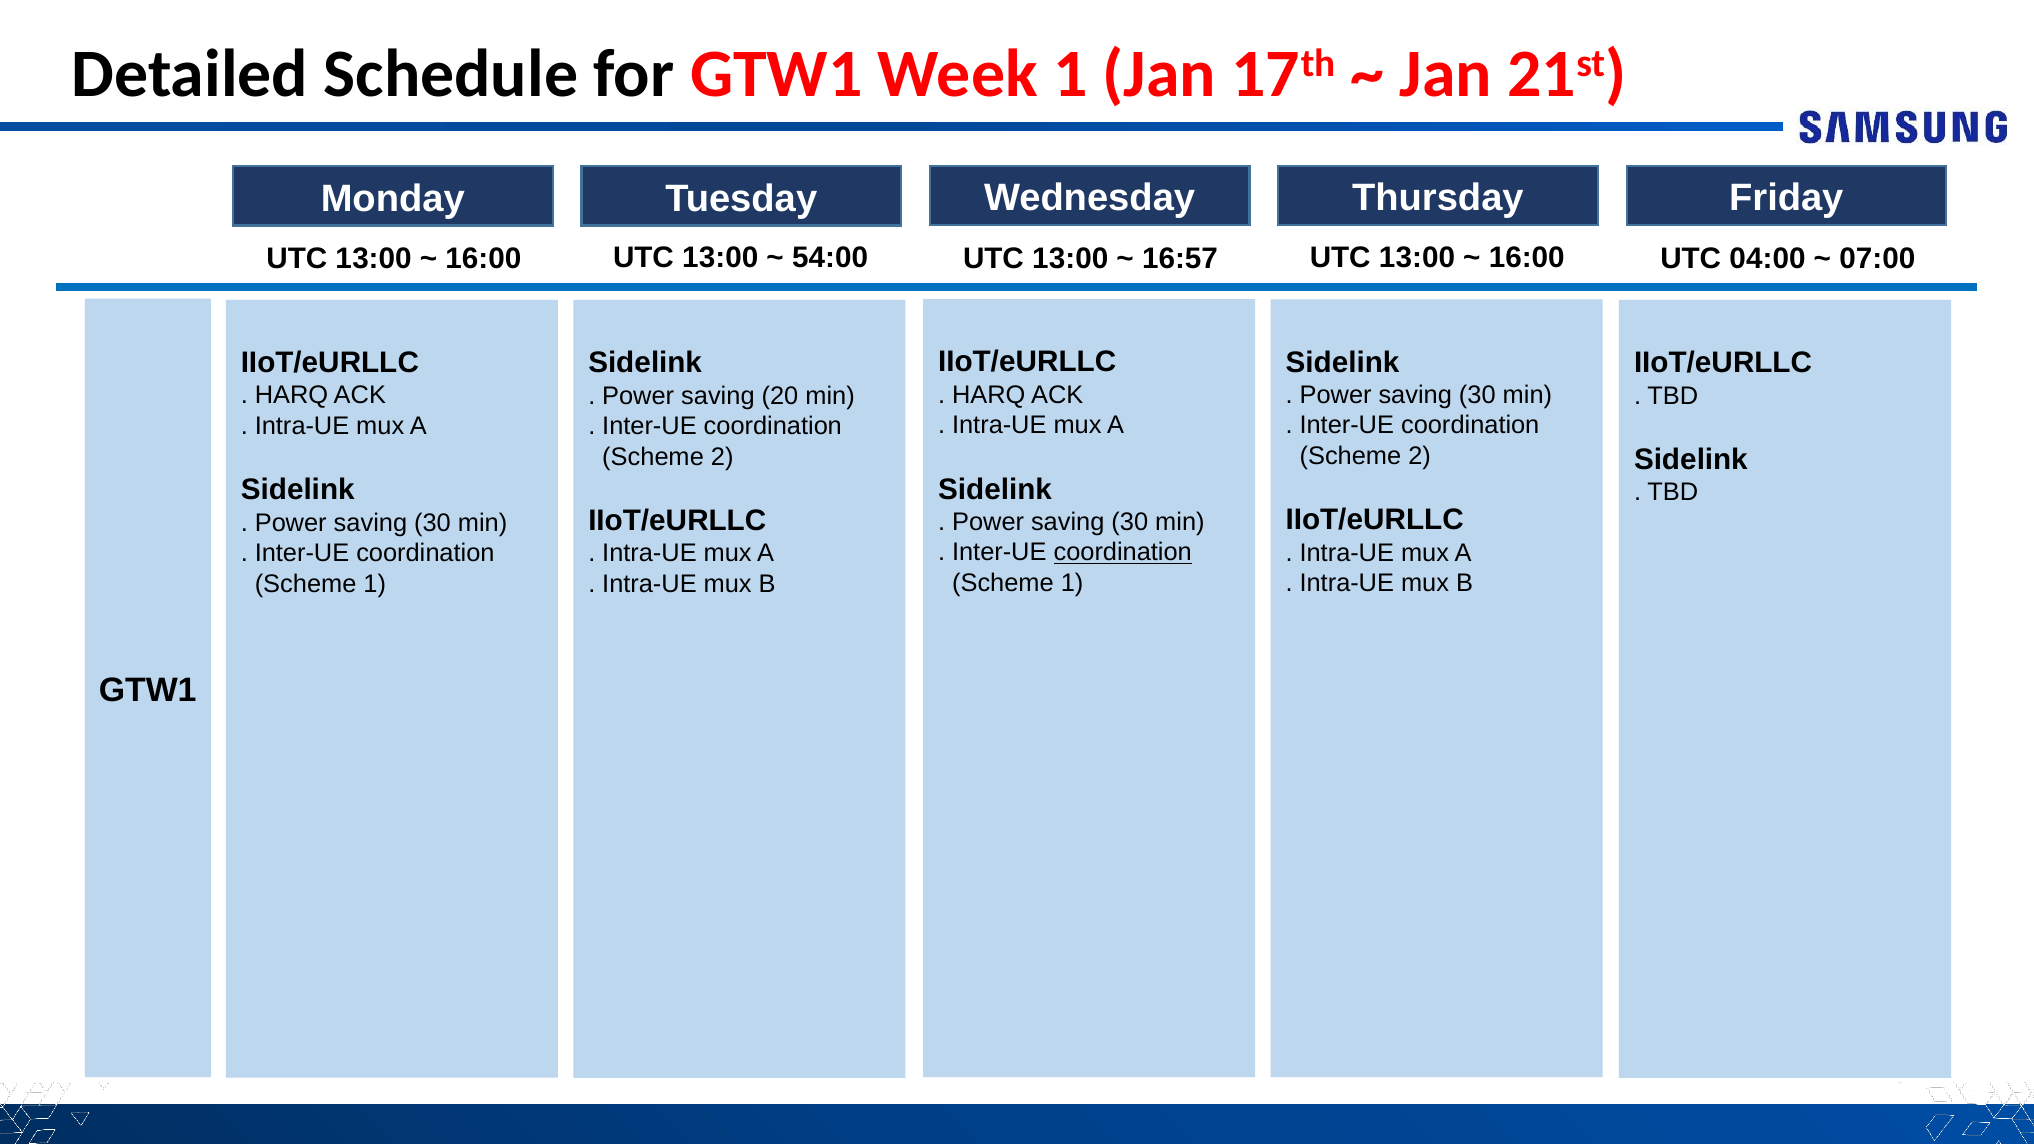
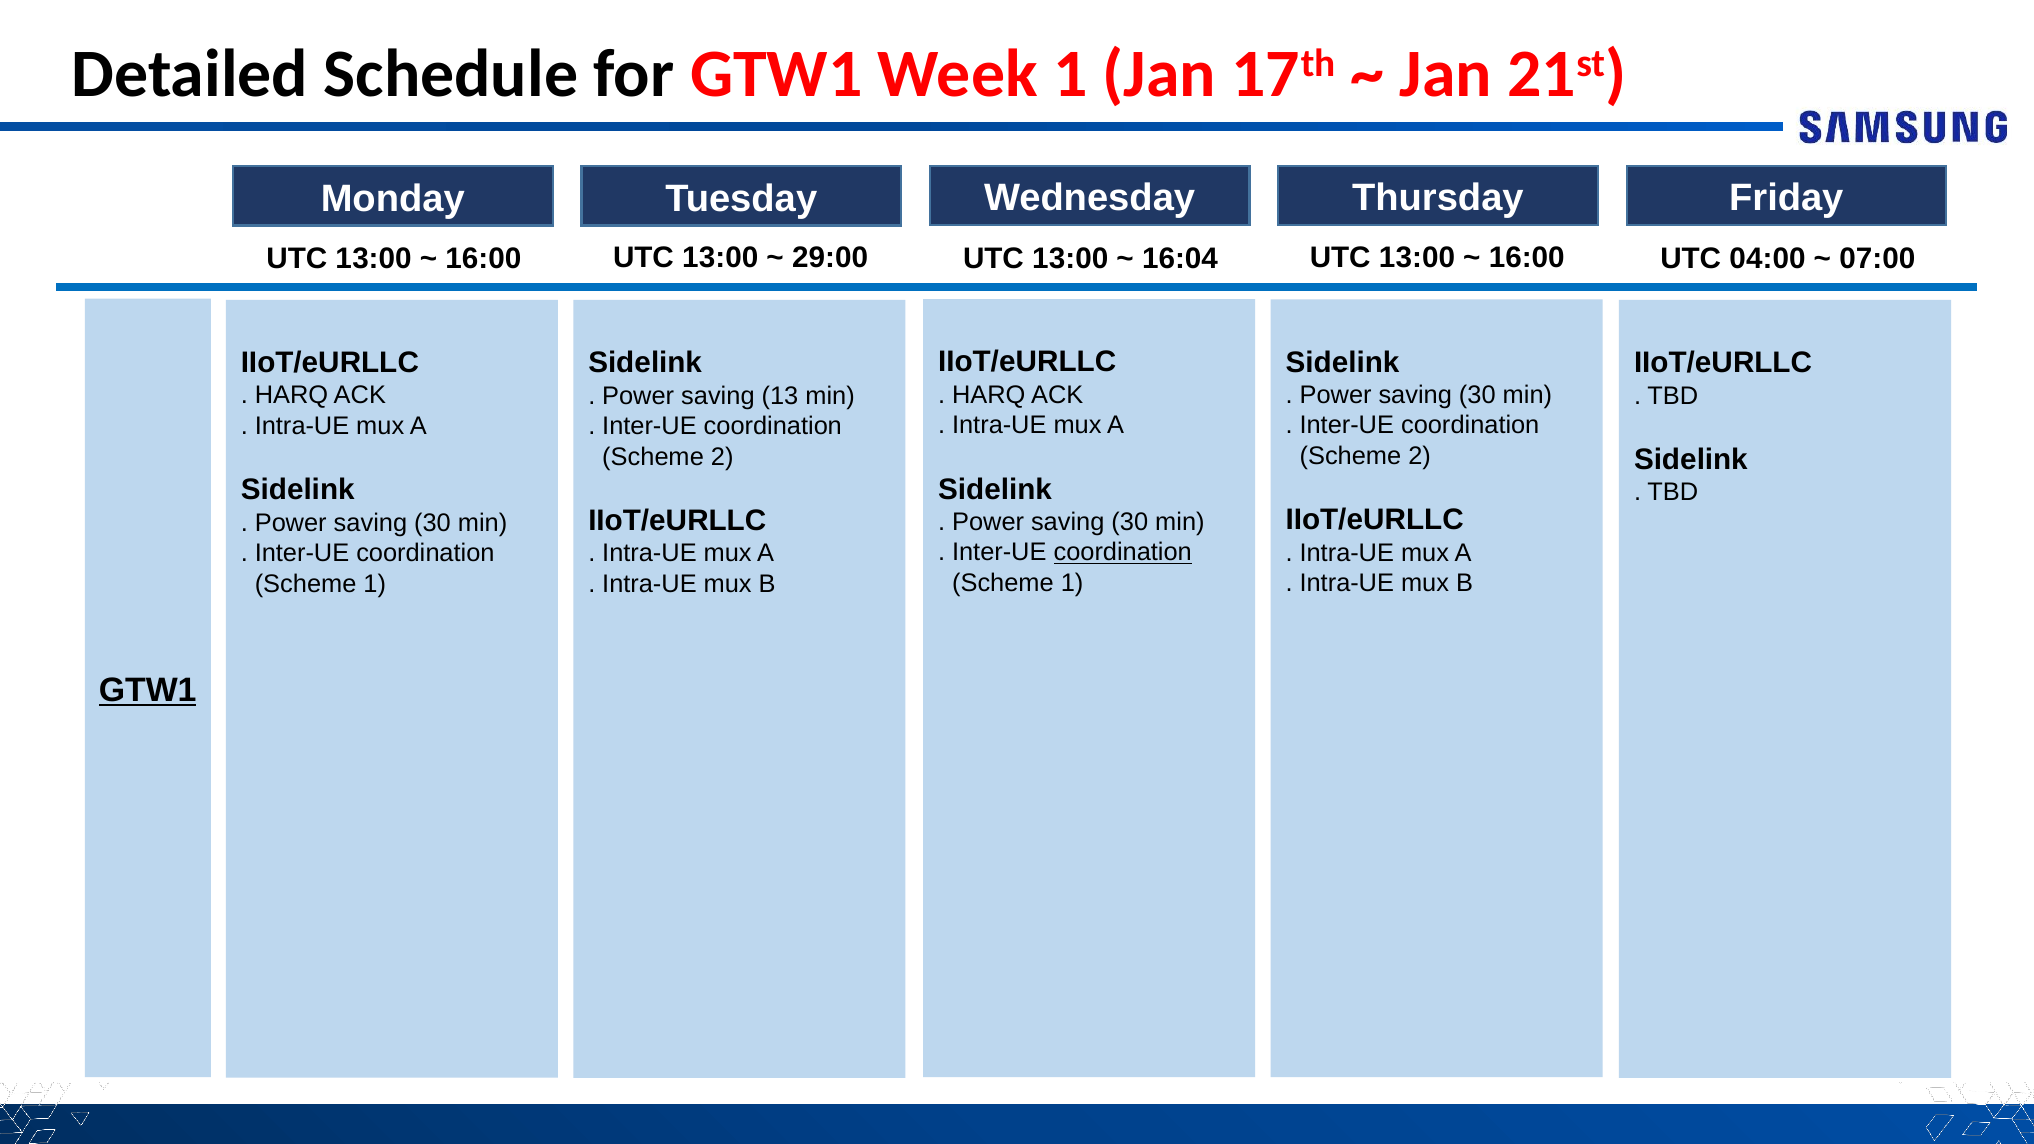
54:00: 54:00 -> 29:00
16:57: 16:57 -> 16:04
20: 20 -> 13
GTW1 at (148, 690) underline: none -> present
